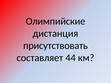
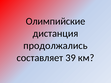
присутствовать: присутствовать -> продолжались
44: 44 -> 39
